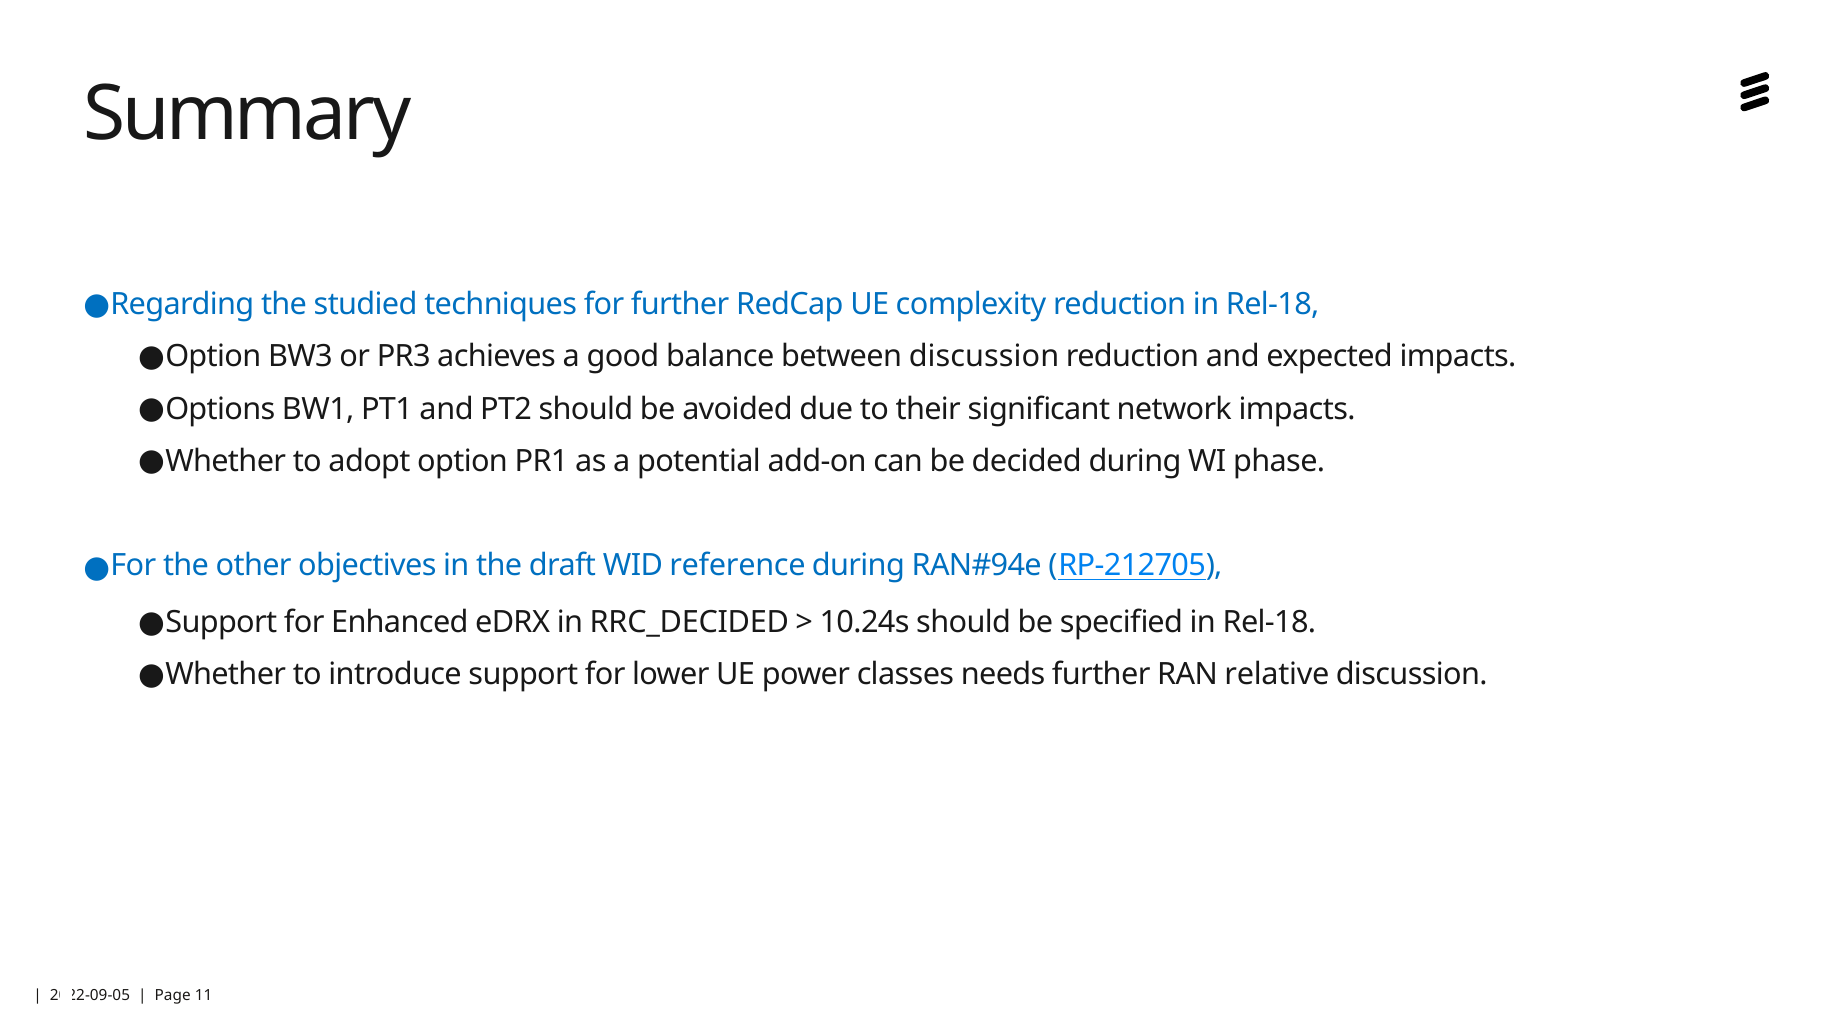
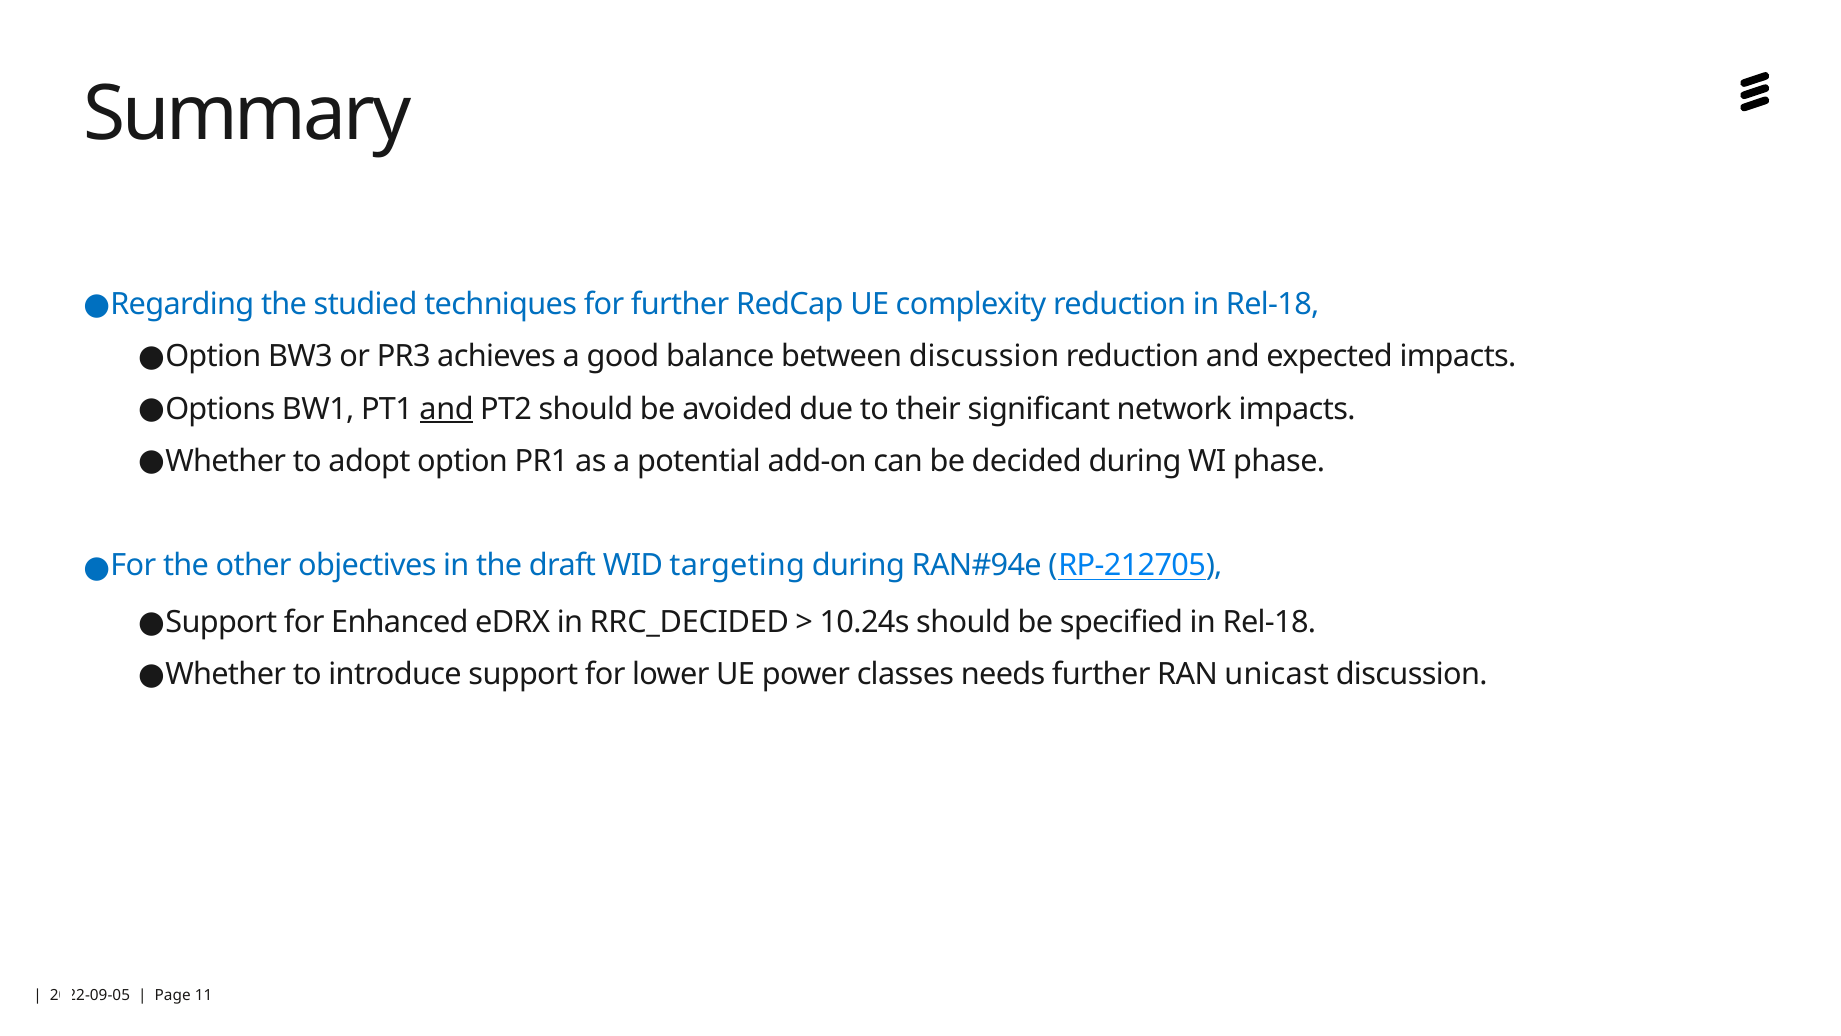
and at (447, 409) underline: none -> present
reference: reference -> targeting
relative: relative -> unicast
